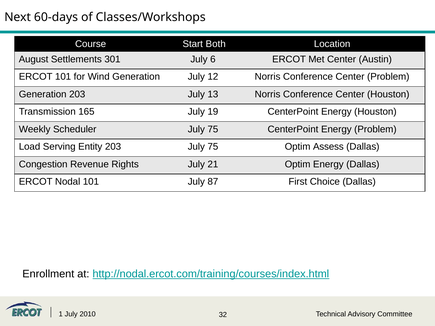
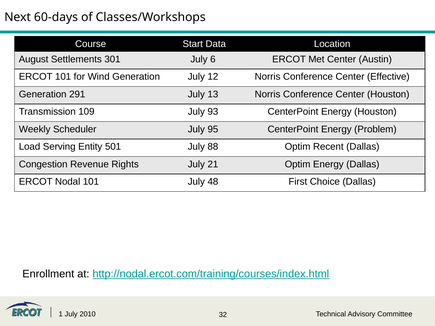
Both: Both -> Data
Center Problem: Problem -> Effective
Generation 203: 203 -> 291
165: 165 -> 109
19: 19 -> 93
Scheduler July 75: 75 -> 95
Entity 203: 203 -> 501
75 at (213, 147): 75 -> 88
Assess: Assess -> Recent
87: 87 -> 48
